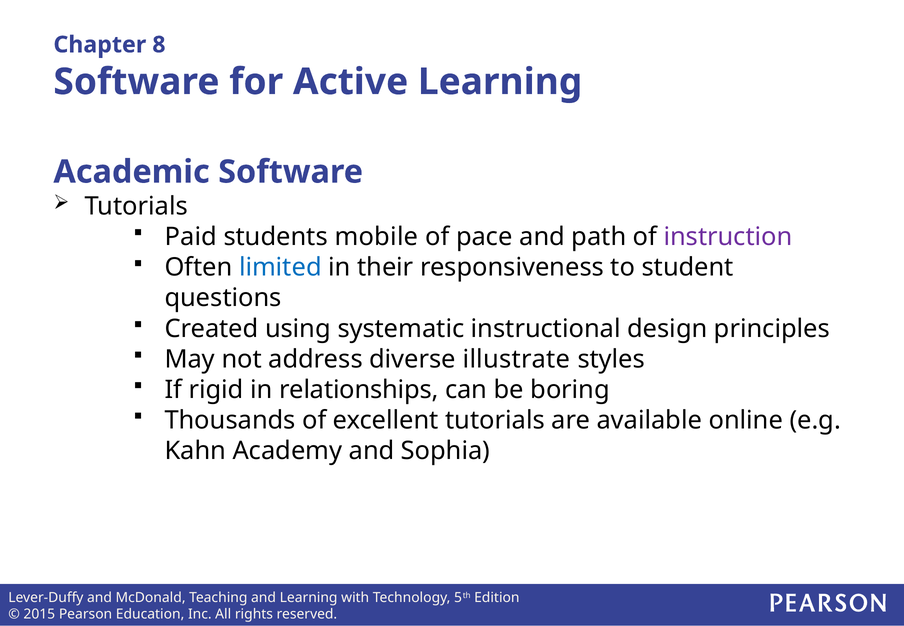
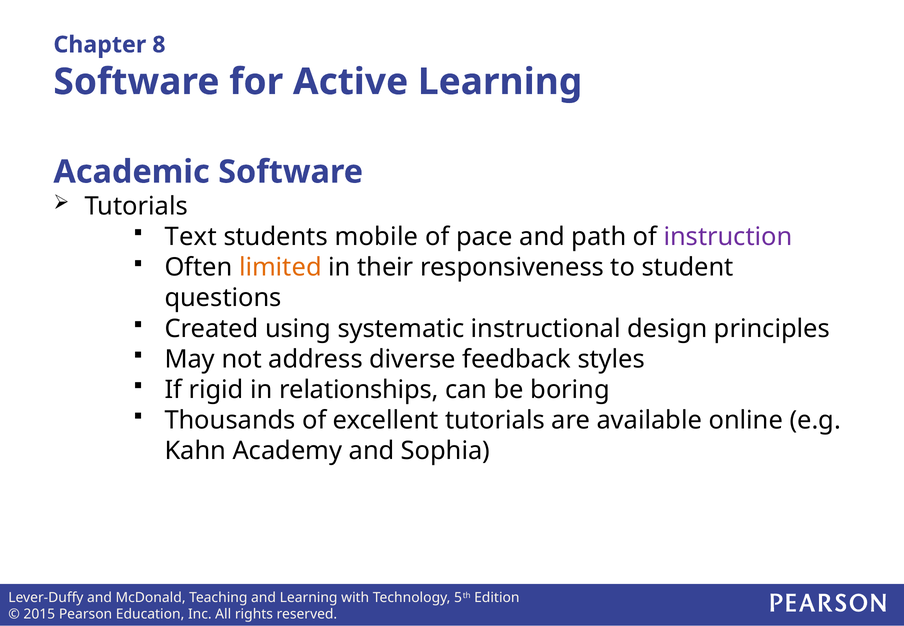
Paid: Paid -> Text
limited colour: blue -> orange
illustrate: illustrate -> feedback
